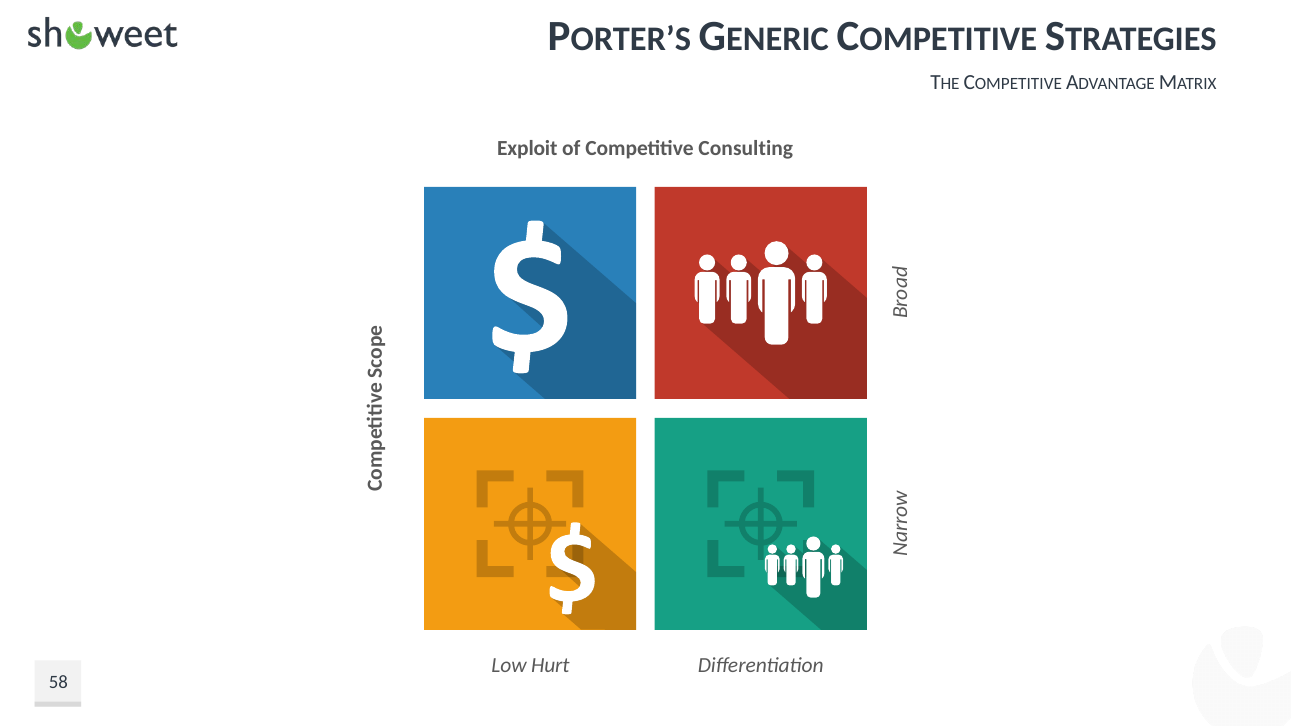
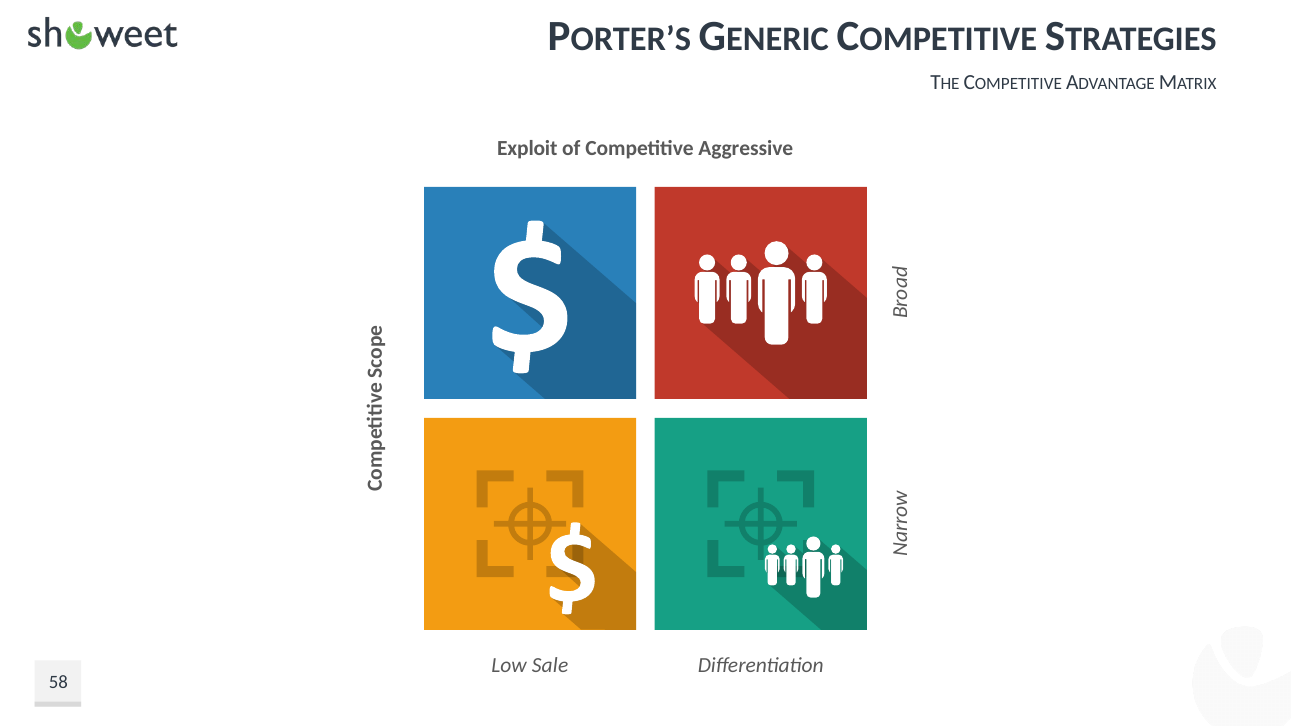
Consulting: Consulting -> Aggressive
Hurt: Hurt -> Sale
